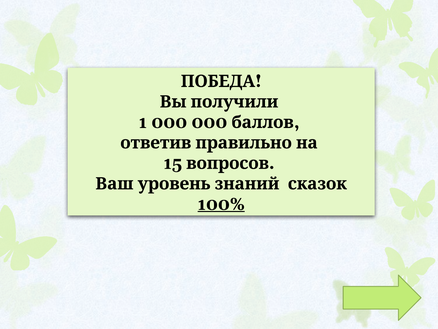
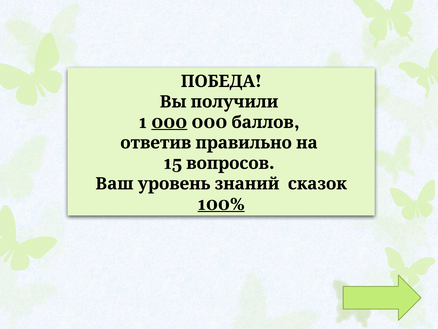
000 at (169, 122) underline: none -> present
